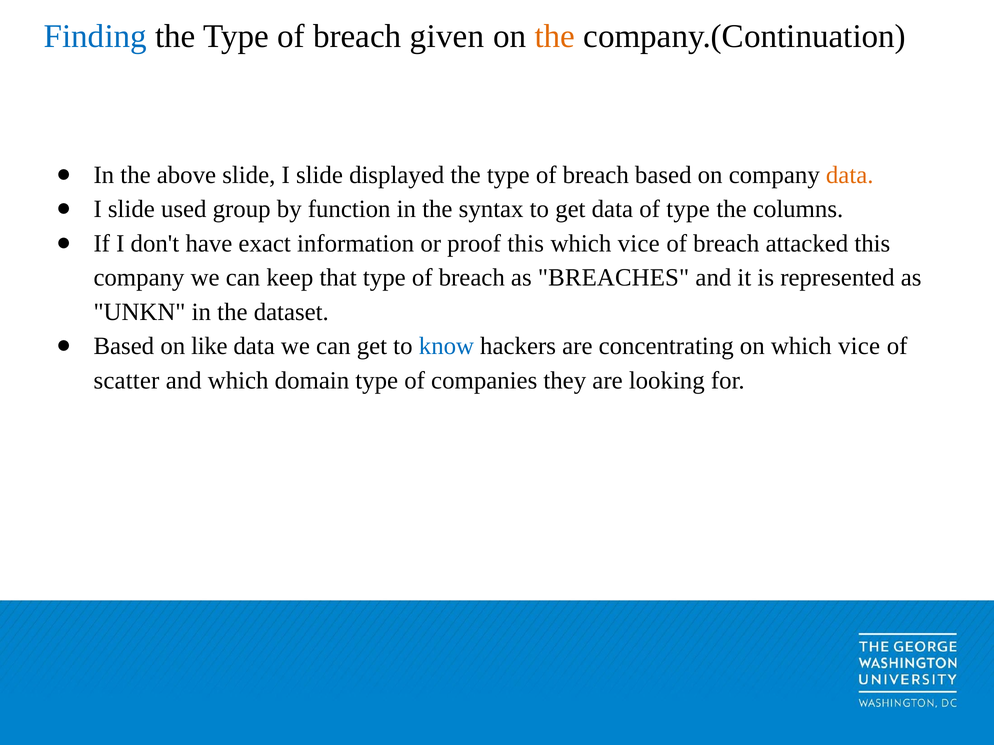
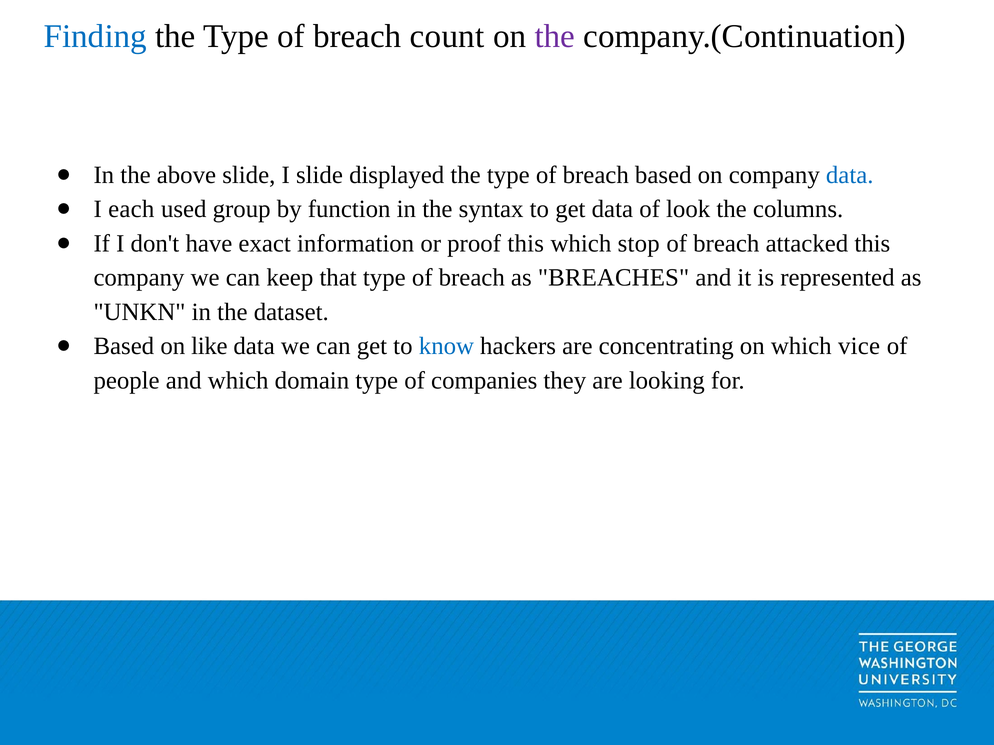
given: given -> count
the at (555, 36) colour: orange -> purple
data at (850, 175) colour: orange -> blue
slide at (131, 209): slide -> each
of type: type -> look
vice at (639, 244): vice -> stop
scatter: scatter -> people
